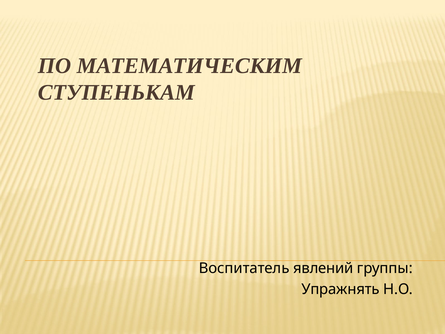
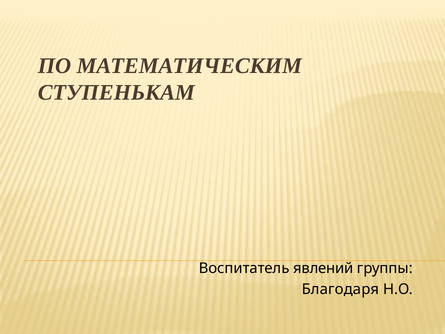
Упражнять: Упражнять -> Благодаря
